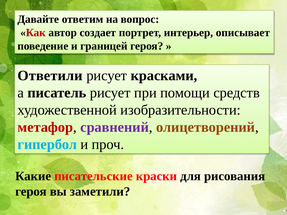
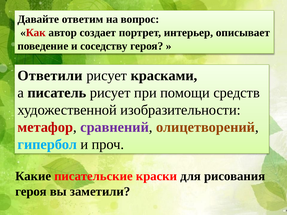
границей: границей -> соседству
